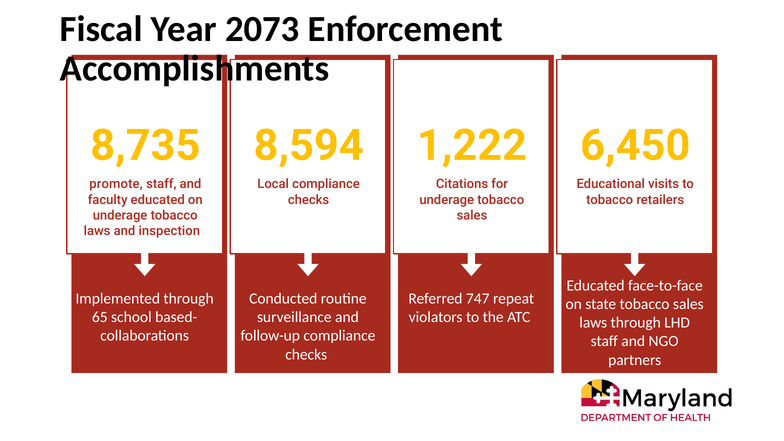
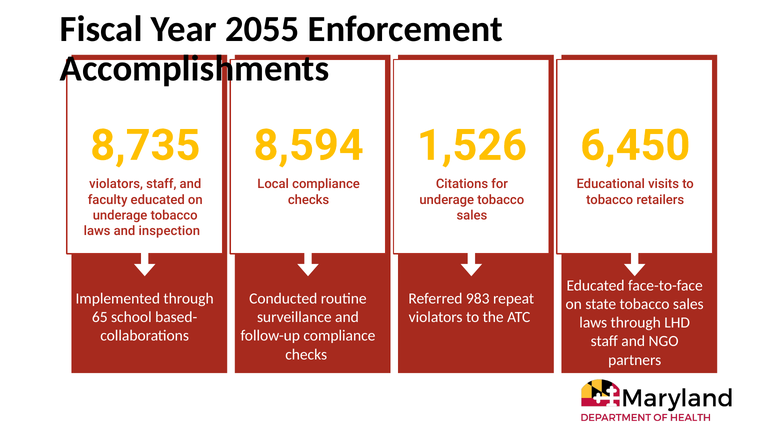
2073: 2073 -> 2055
1,222: 1,222 -> 1,526
promote at (116, 184): promote -> violators
747: 747 -> 983
